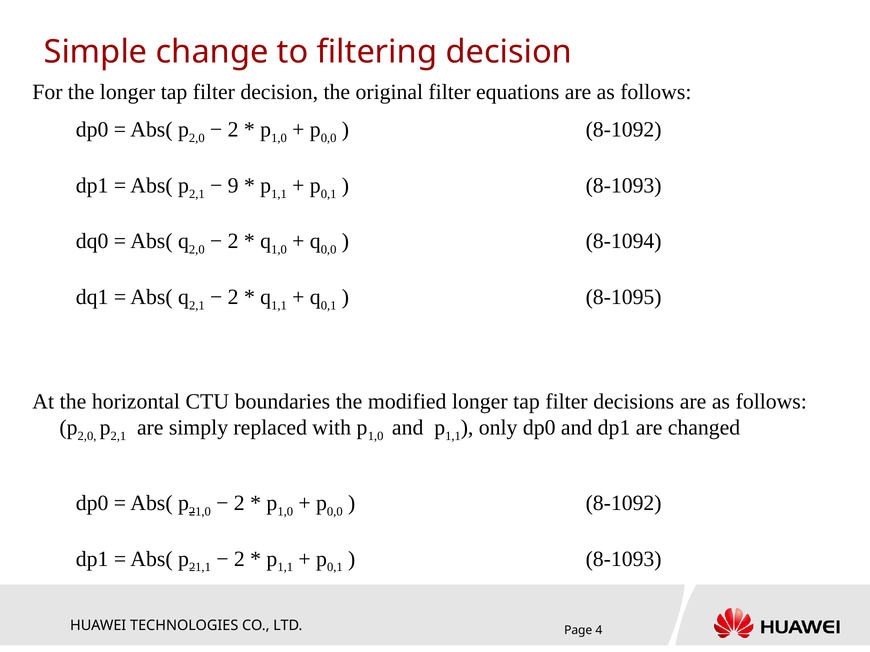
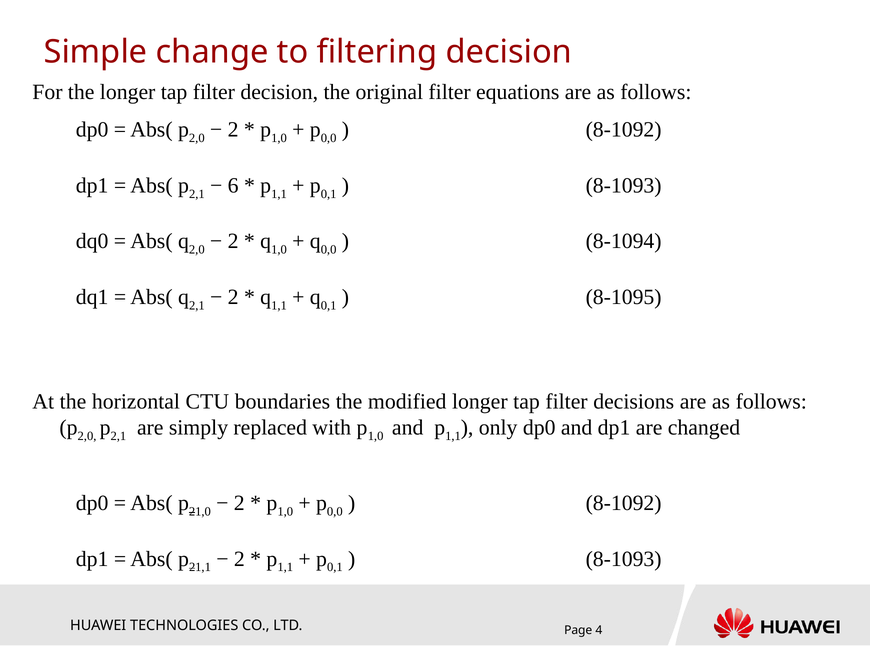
9: 9 -> 6
